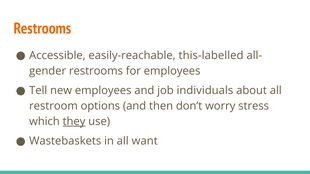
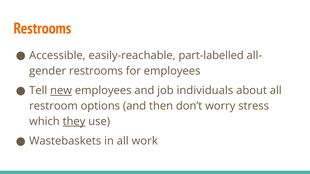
this-labelled: this-labelled -> part-labelled
new underline: none -> present
want: want -> work
